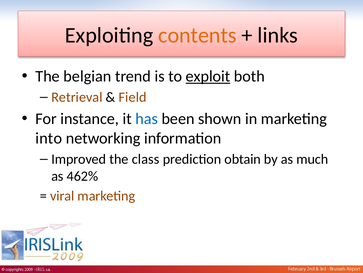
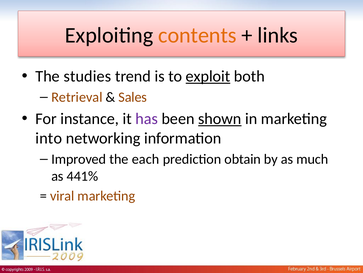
belgian: belgian -> studies
Field: Field -> Sales
has colour: blue -> purple
shown underline: none -> present
class: class -> each
462%: 462% -> 441%
